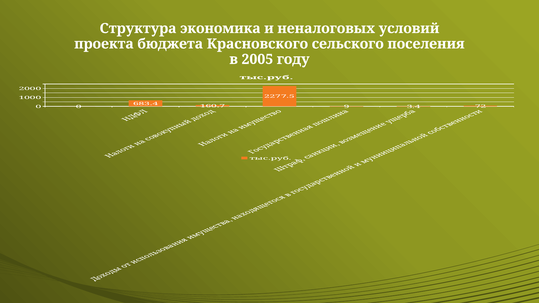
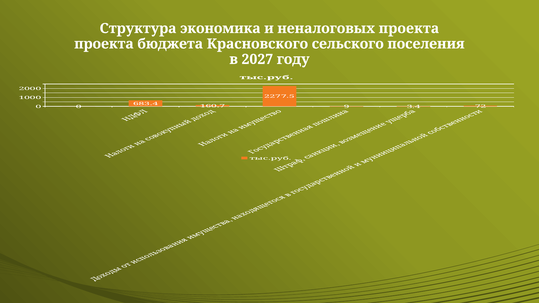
неналоговых условий: условий -> проекта
2005: 2005 -> 2027
